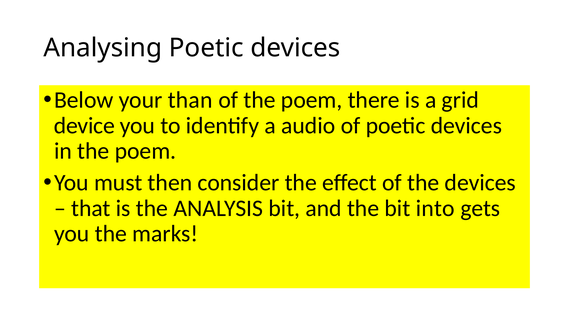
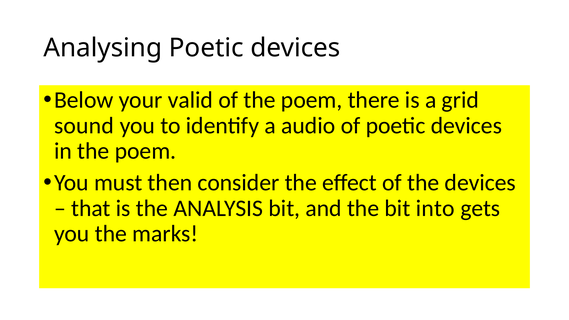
than: than -> valid
device: device -> sound
